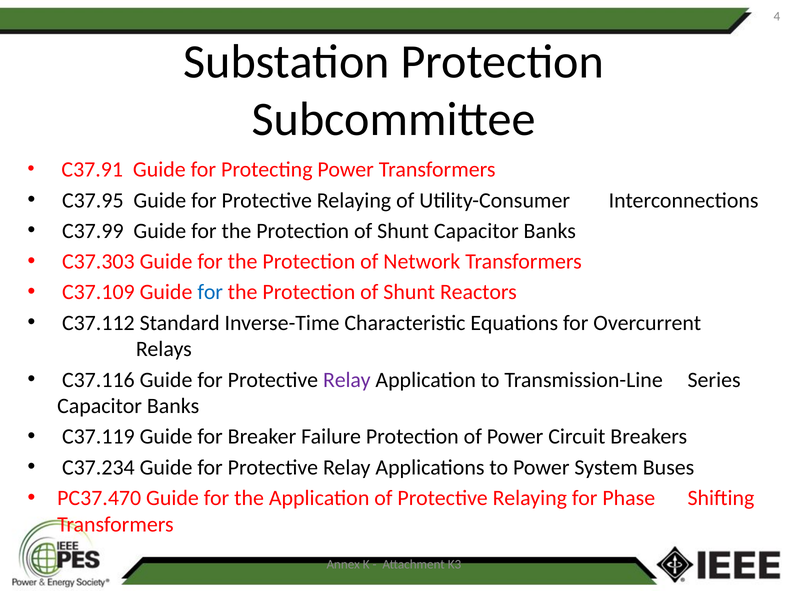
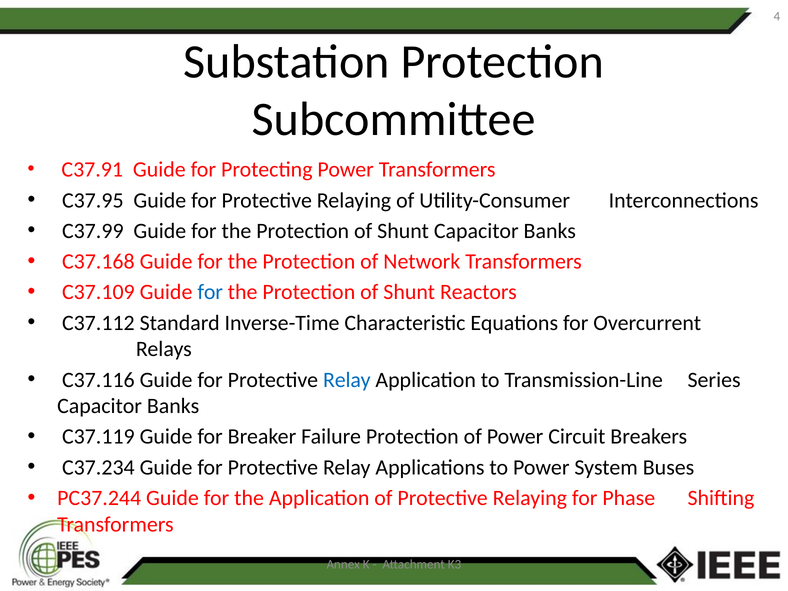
C37.303: C37.303 -> C37.168
Relay at (347, 380) colour: purple -> blue
PC37.470: PC37.470 -> PC37.244
